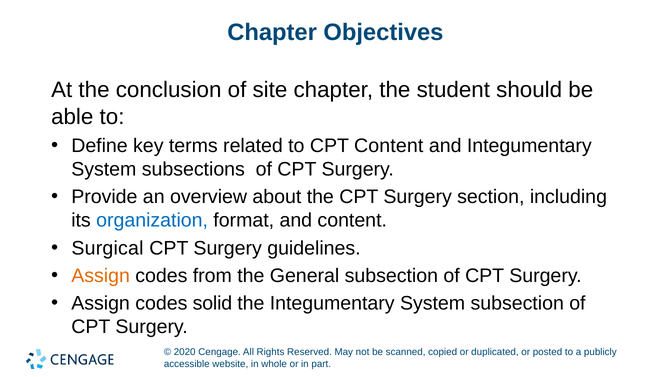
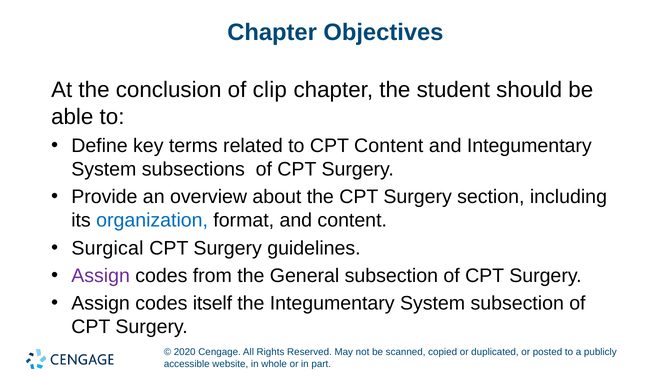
site: site -> clip
Assign at (101, 276) colour: orange -> purple
solid: solid -> itself
